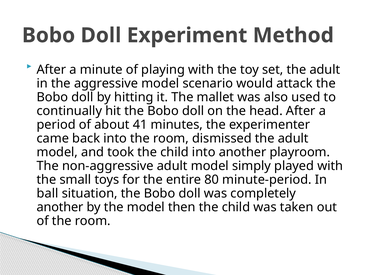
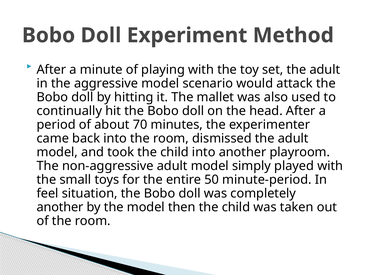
41: 41 -> 70
80: 80 -> 50
ball: ball -> feel
